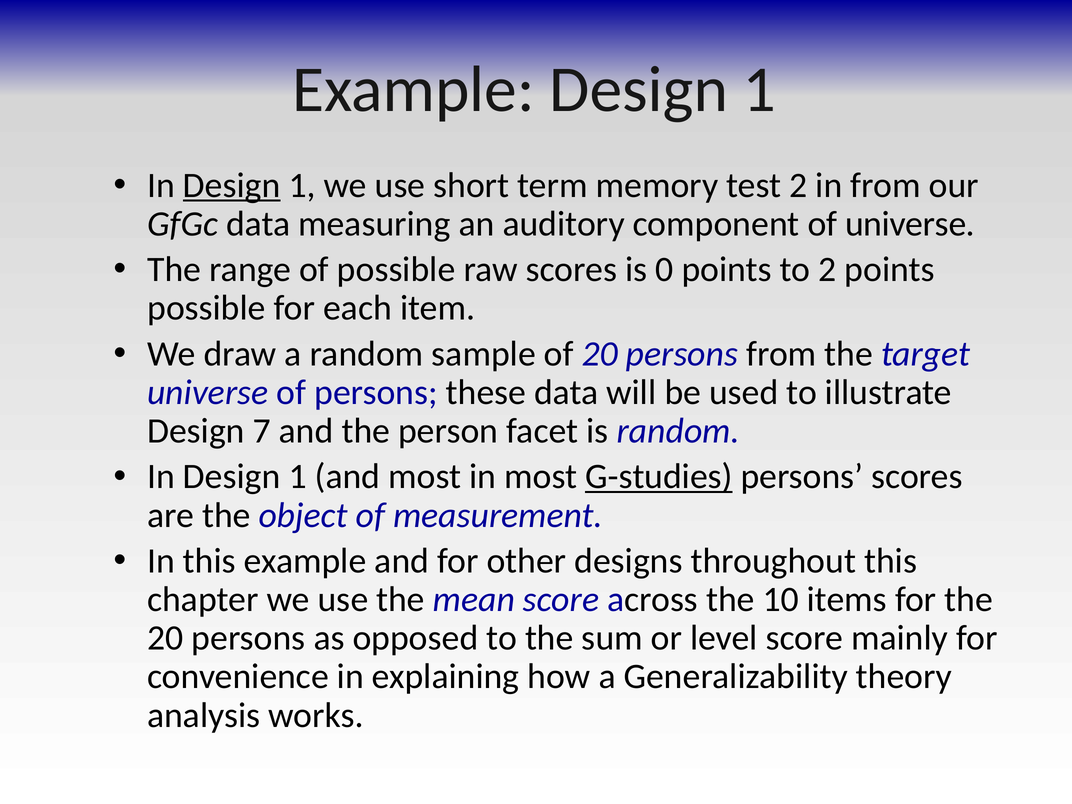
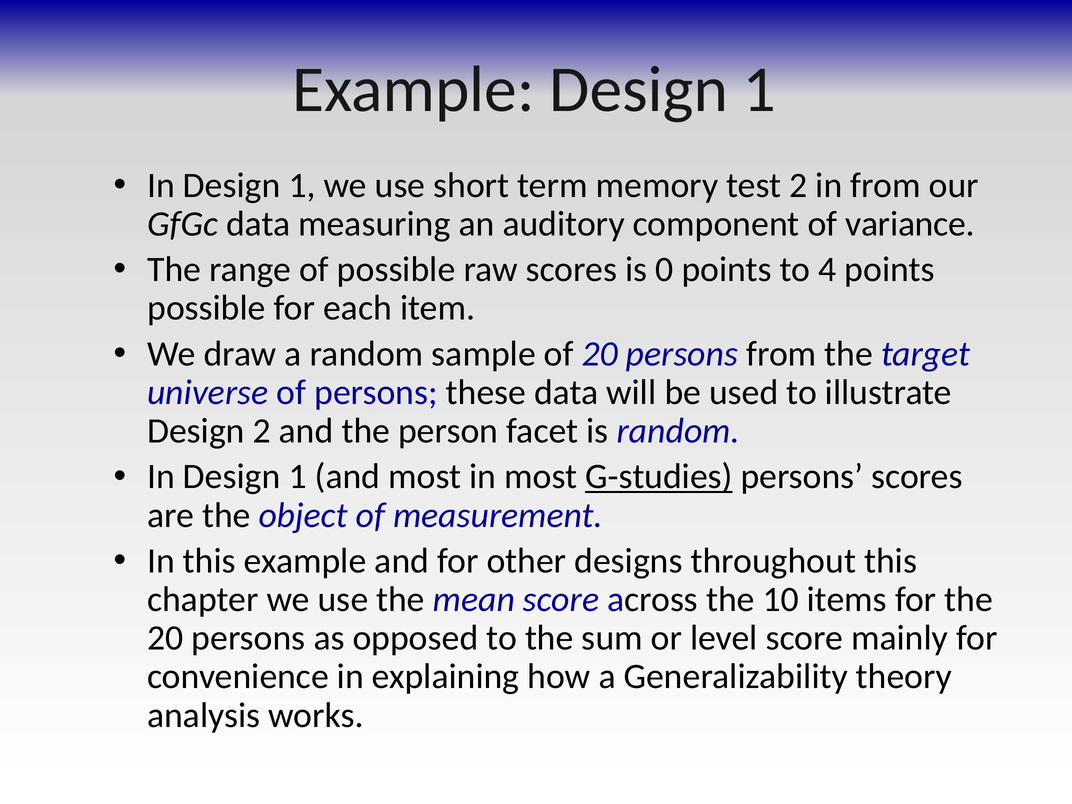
Design at (232, 185) underline: present -> none
of universe: universe -> variance
to 2: 2 -> 4
Design 7: 7 -> 2
